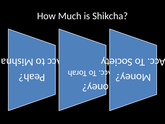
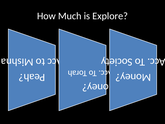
Shikcha: Shikcha -> Explore
